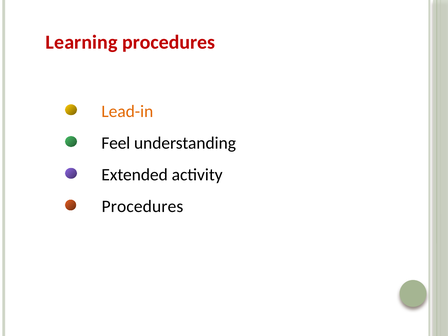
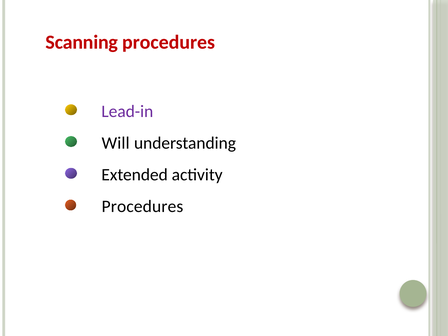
Learning: Learning -> Scanning
Lead-in colour: orange -> purple
Feel: Feel -> Will
